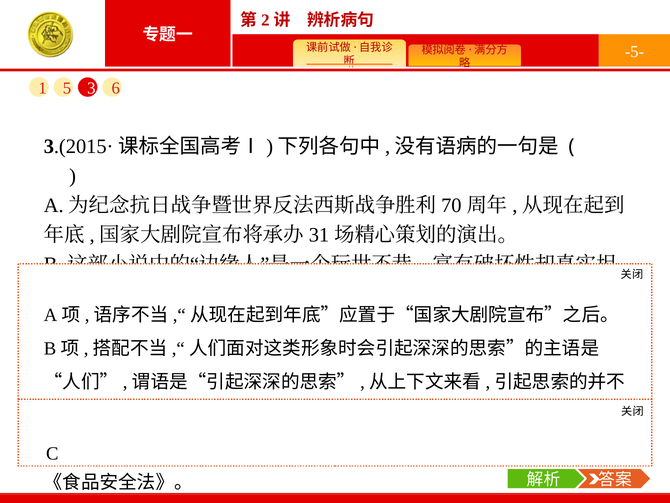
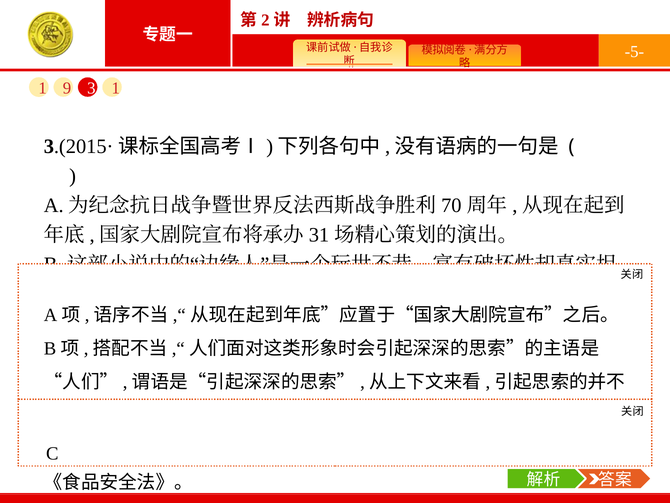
5: 5 -> 9
3 6: 6 -> 1
